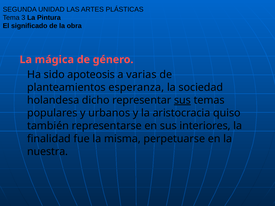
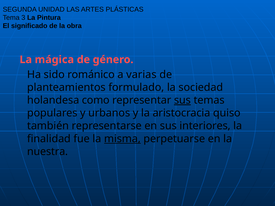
apoteosis: apoteosis -> románico
esperanza: esperanza -> formulado
dicho: dicho -> como
misma underline: none -> present
